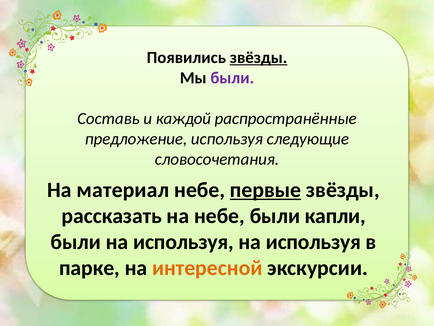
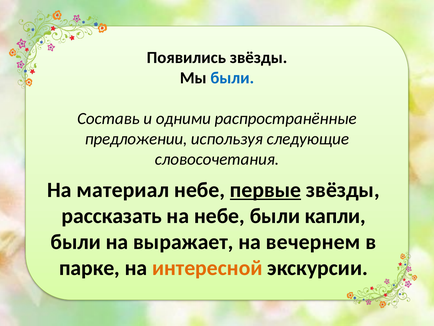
звёзды at (259, 58) underline: present -> none
были at (232, 78) colour: purple -> blue
каждой: каждой -> одними
предложение: предложение -> предложении
были на используя: используя -> выражает
используя at (313, 242): используя -> вечернем
